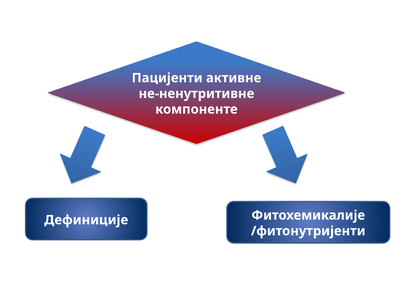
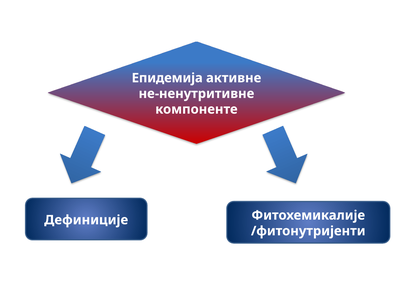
Пацијенти: Пацијенти -> Епидемија
